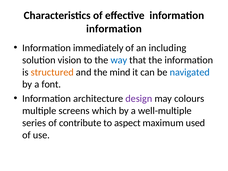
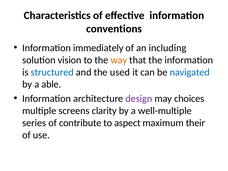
information at (114, 29): information -> conventions
way colour: blue -> orange
structured colour: orange -> blue
mind: mind -> used
font: font -> able
colours: colours -> choices
which: which -> clarity
used: used -> their
